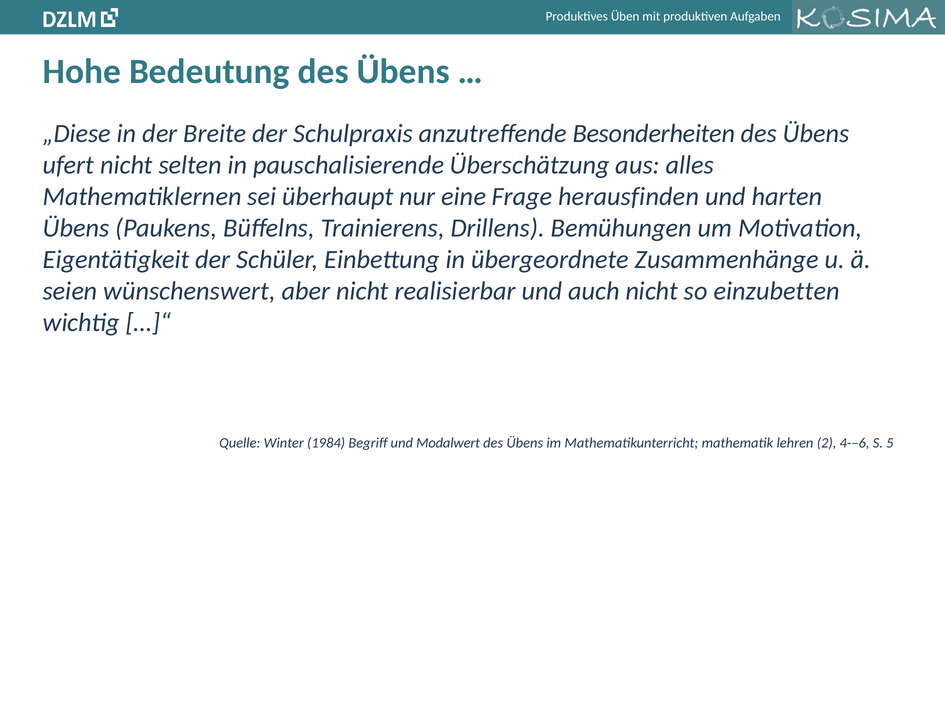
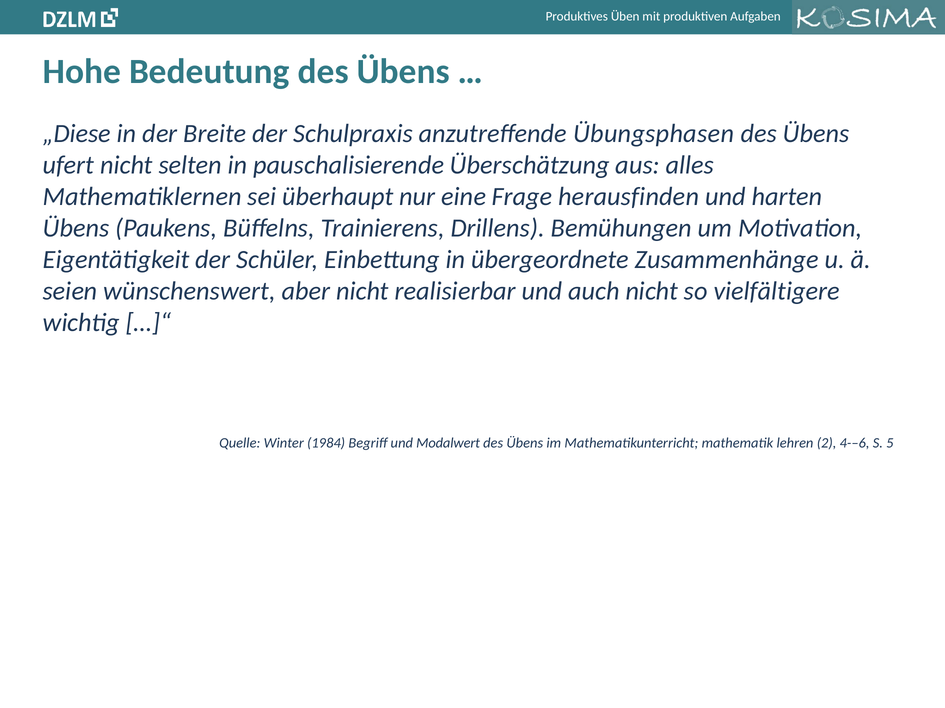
Besonderheiten: Besonderheiten -> Übungsphasen
einzubetten: einzubetten -> vielfältigere
